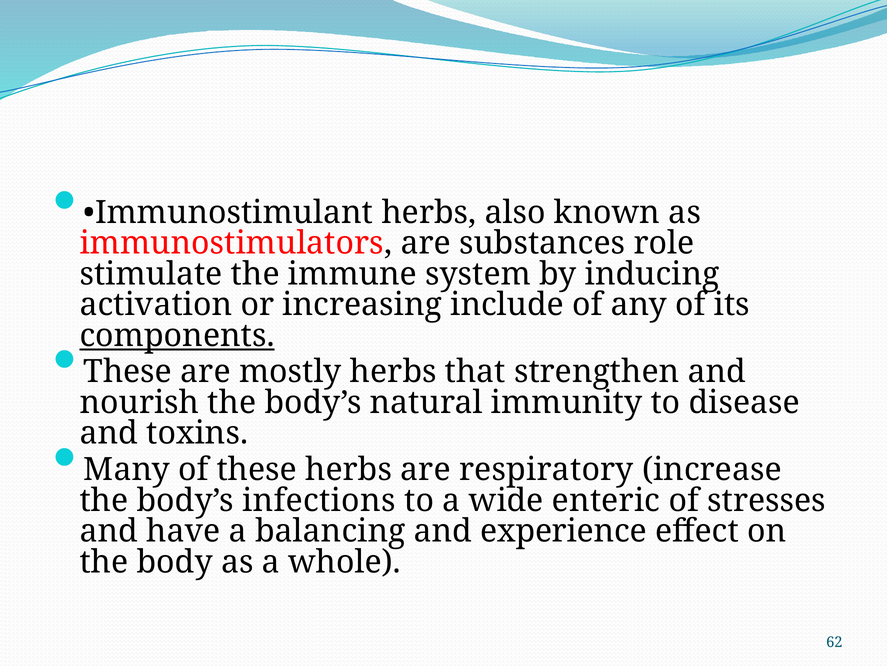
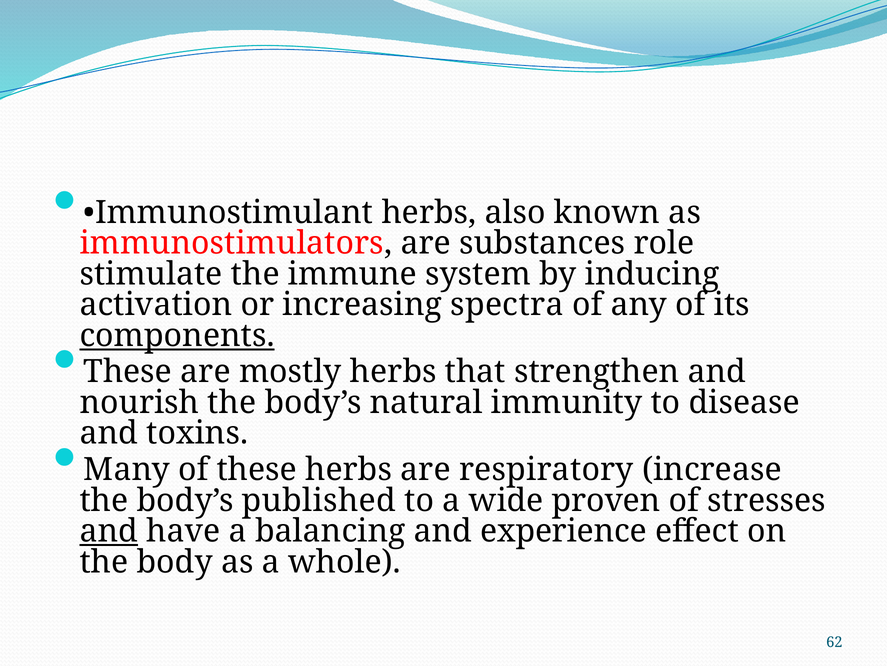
include: include -> spectra
infections: infections -> published
enteric: enteric -> proven
and at (109, 531) underline: none -> present
